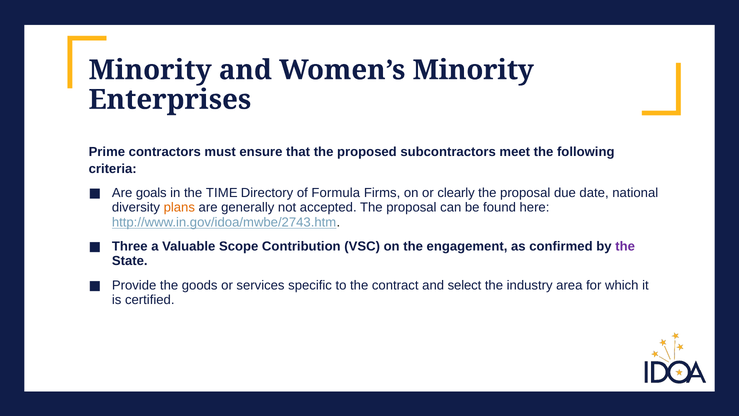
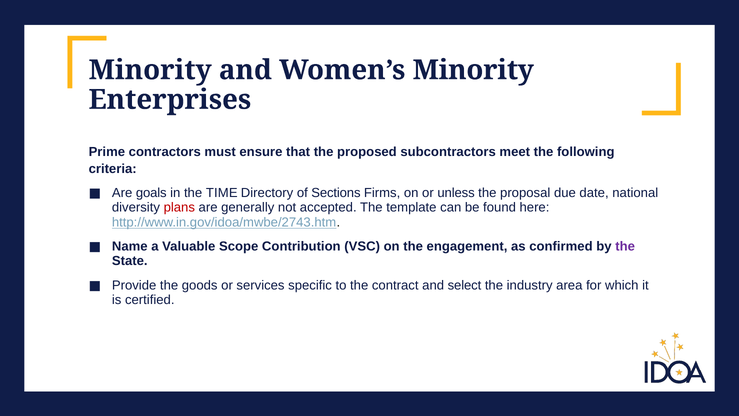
Formula: Formula -> Sections
clearly: clearly -> unless
plans colour: orange -> red
accepted The proposal: proposal -> template
Three: Three -> Name
